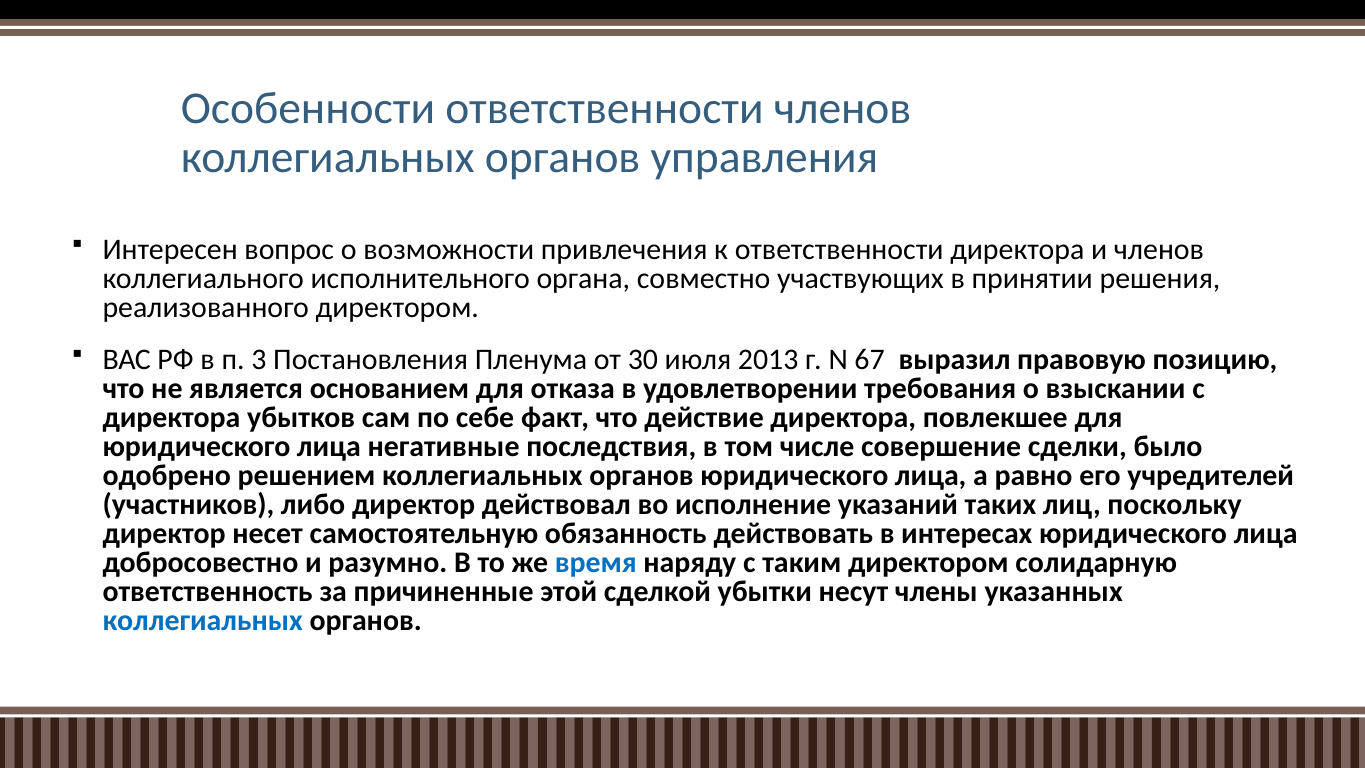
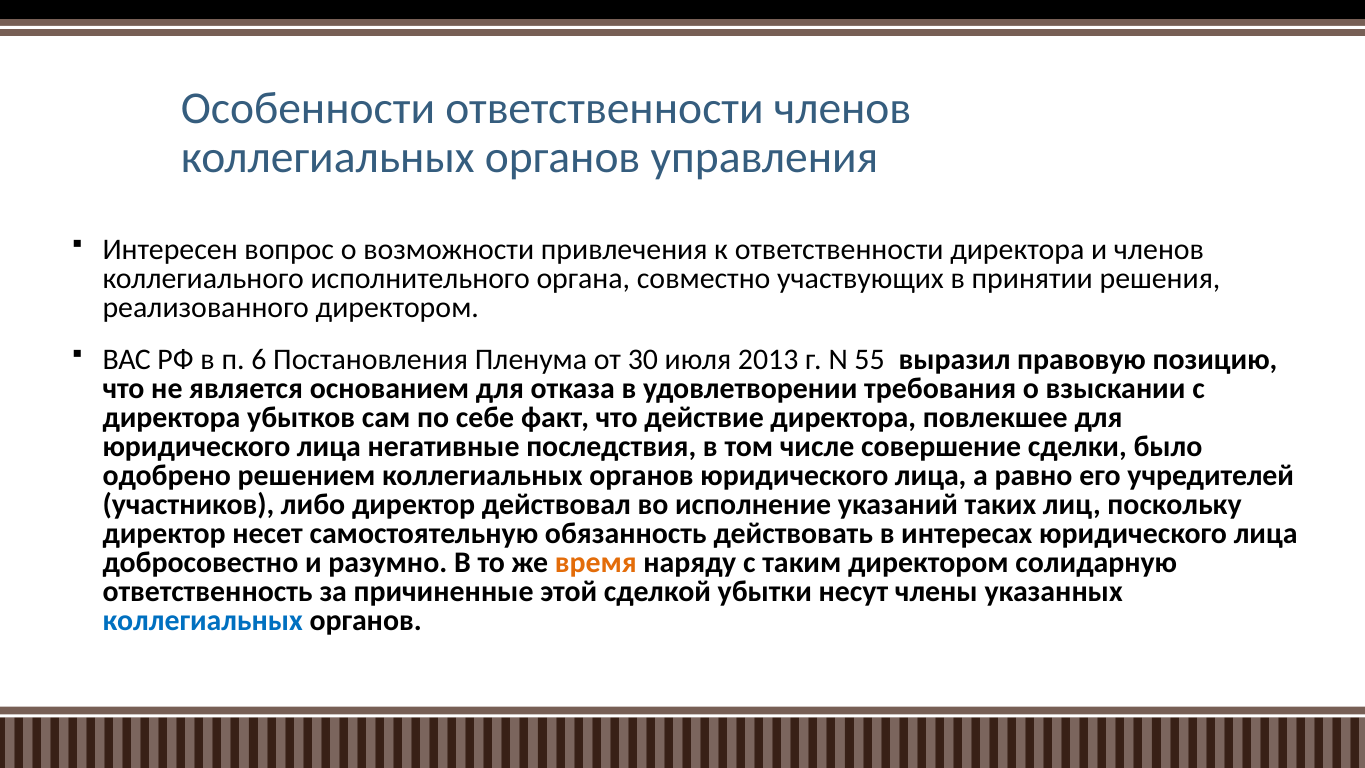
3: 3 -> 6
67: 67 -> 55
время colour: blue -> orange
